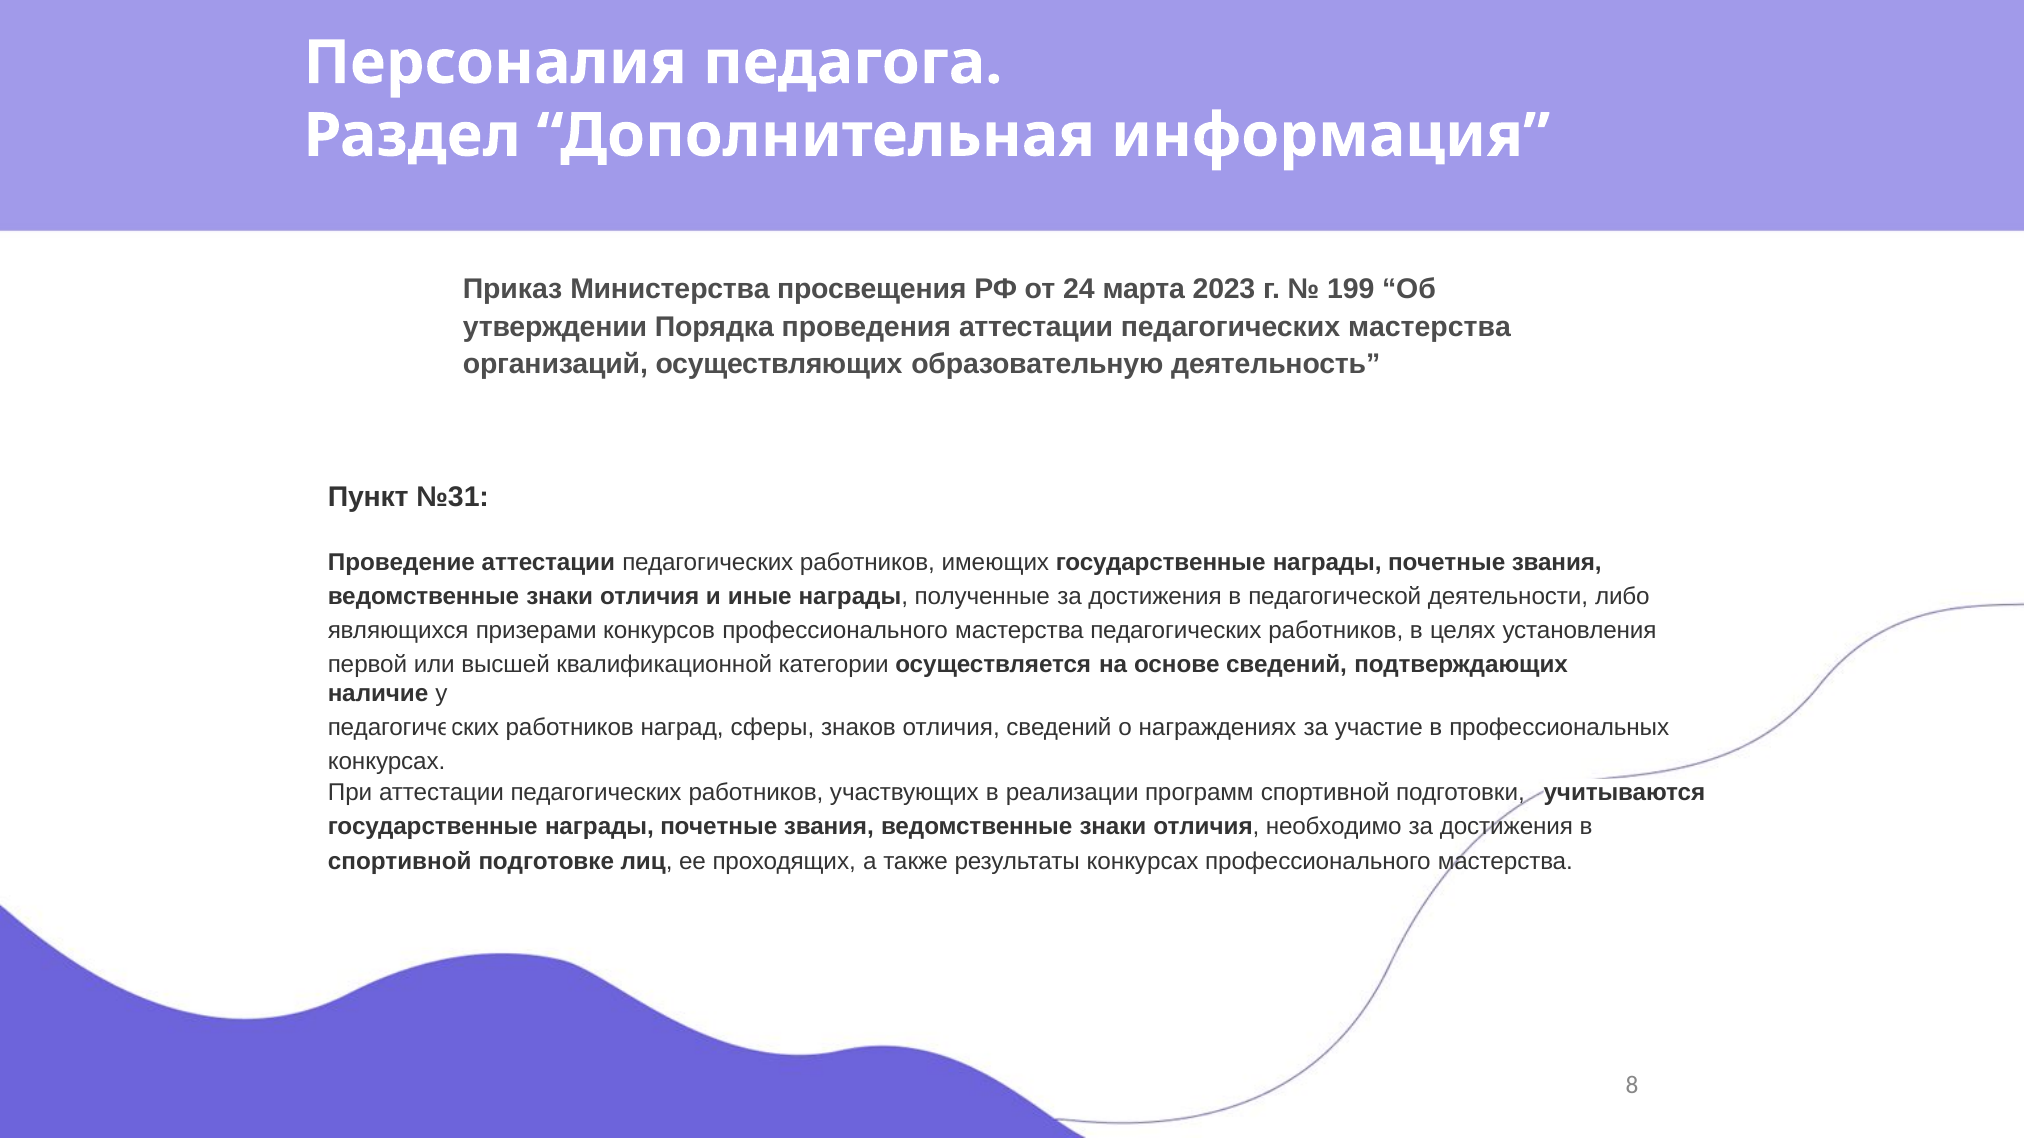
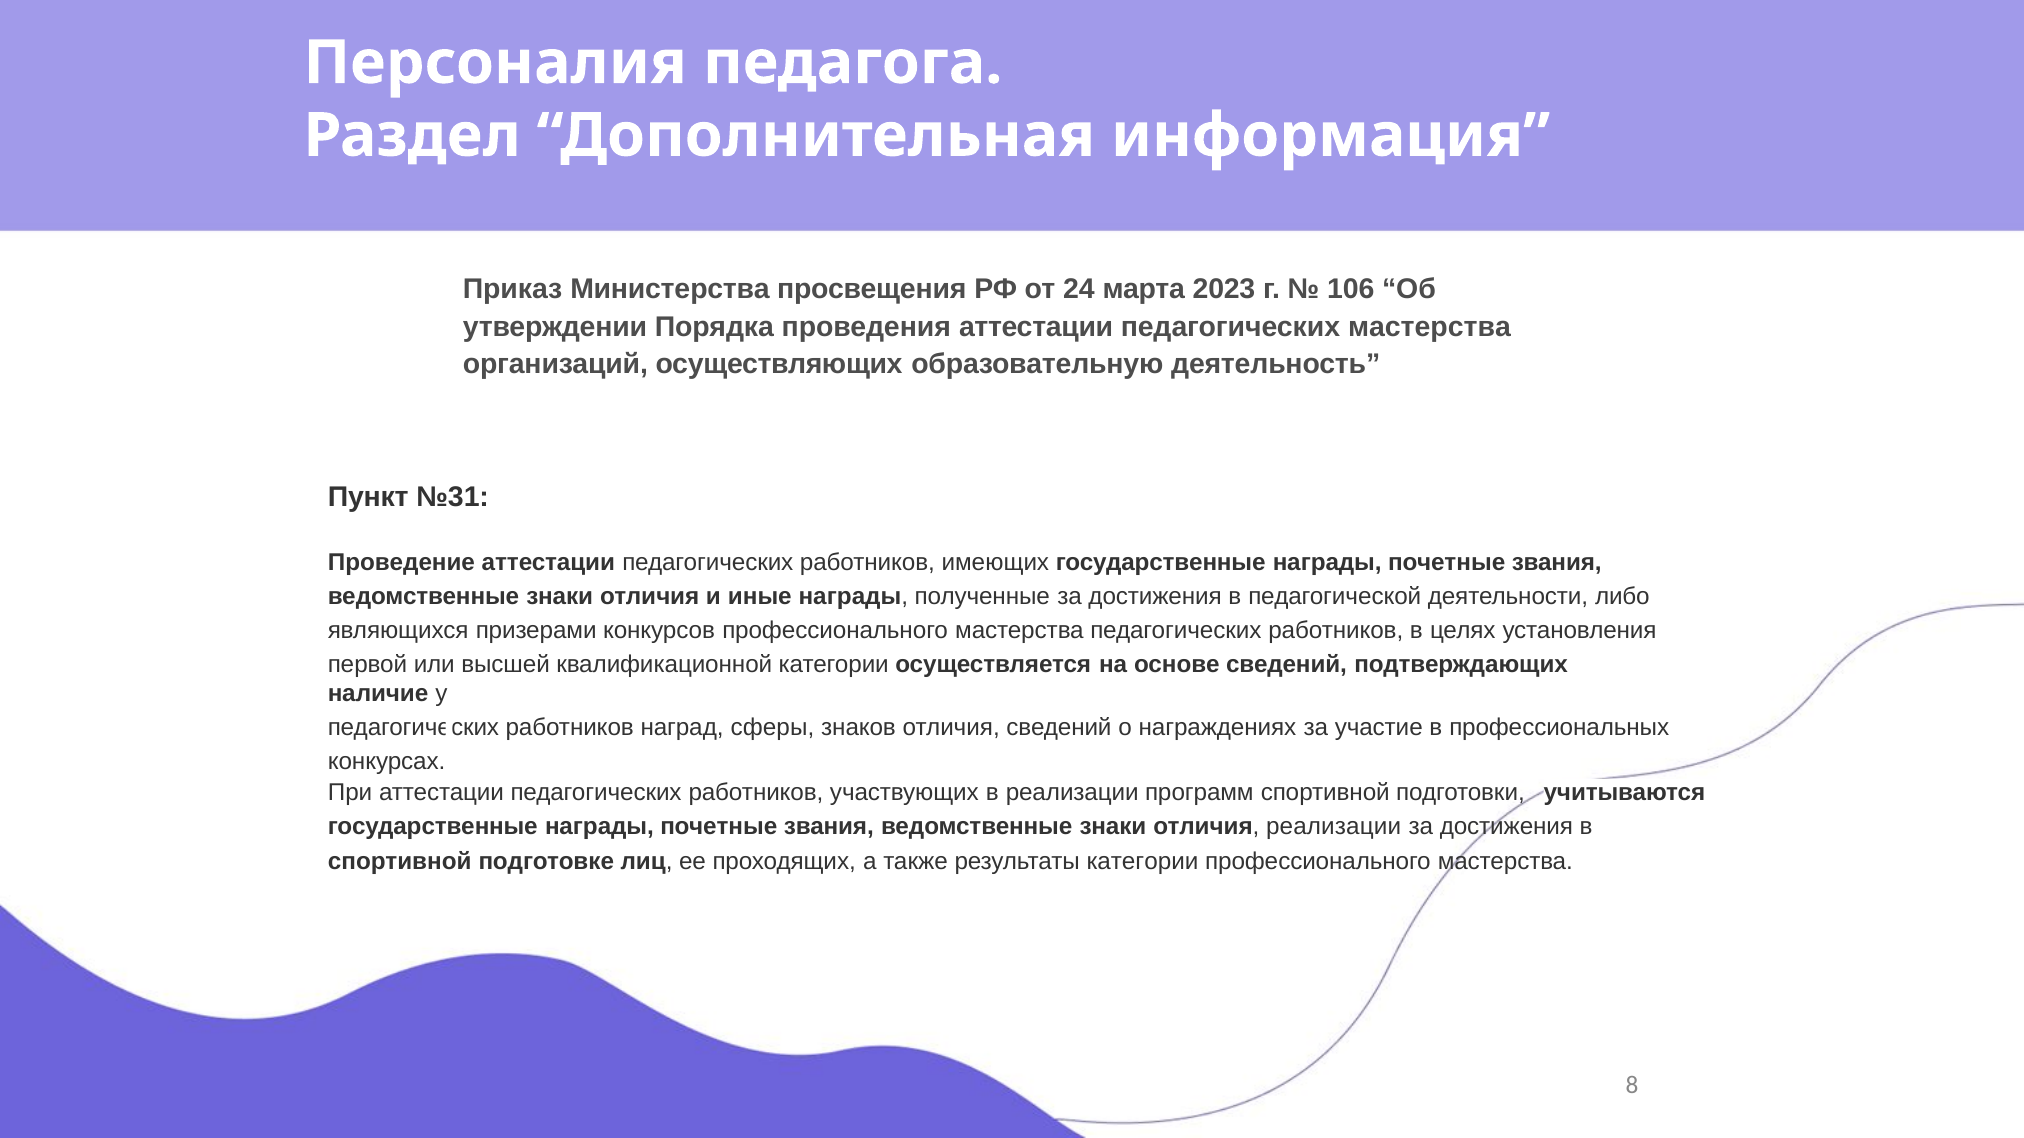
199: 199 -> 106
отличия необходимо: необходимо -> реализации
результаты конкурсах: конкурсах -> категории
